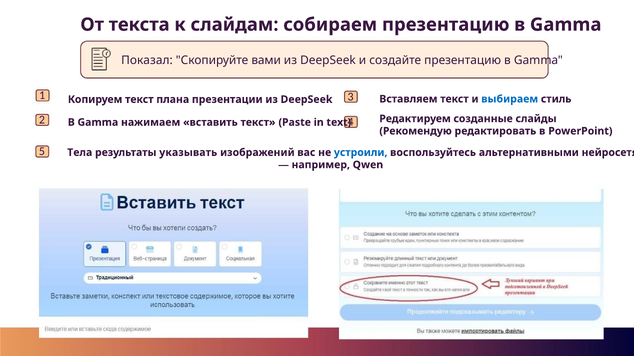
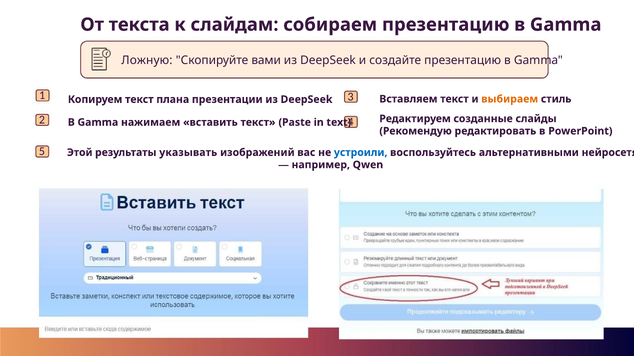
Показал: Показал -> Ложную
выбираем colour: blue -> orange
Тела: Тела -> Этой
